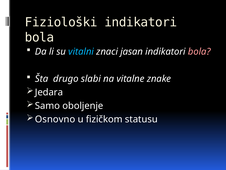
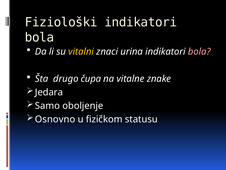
vitalni colour: light blue -> yellow
jasan: jasan -> urina
slabi: slabi -> čupa
